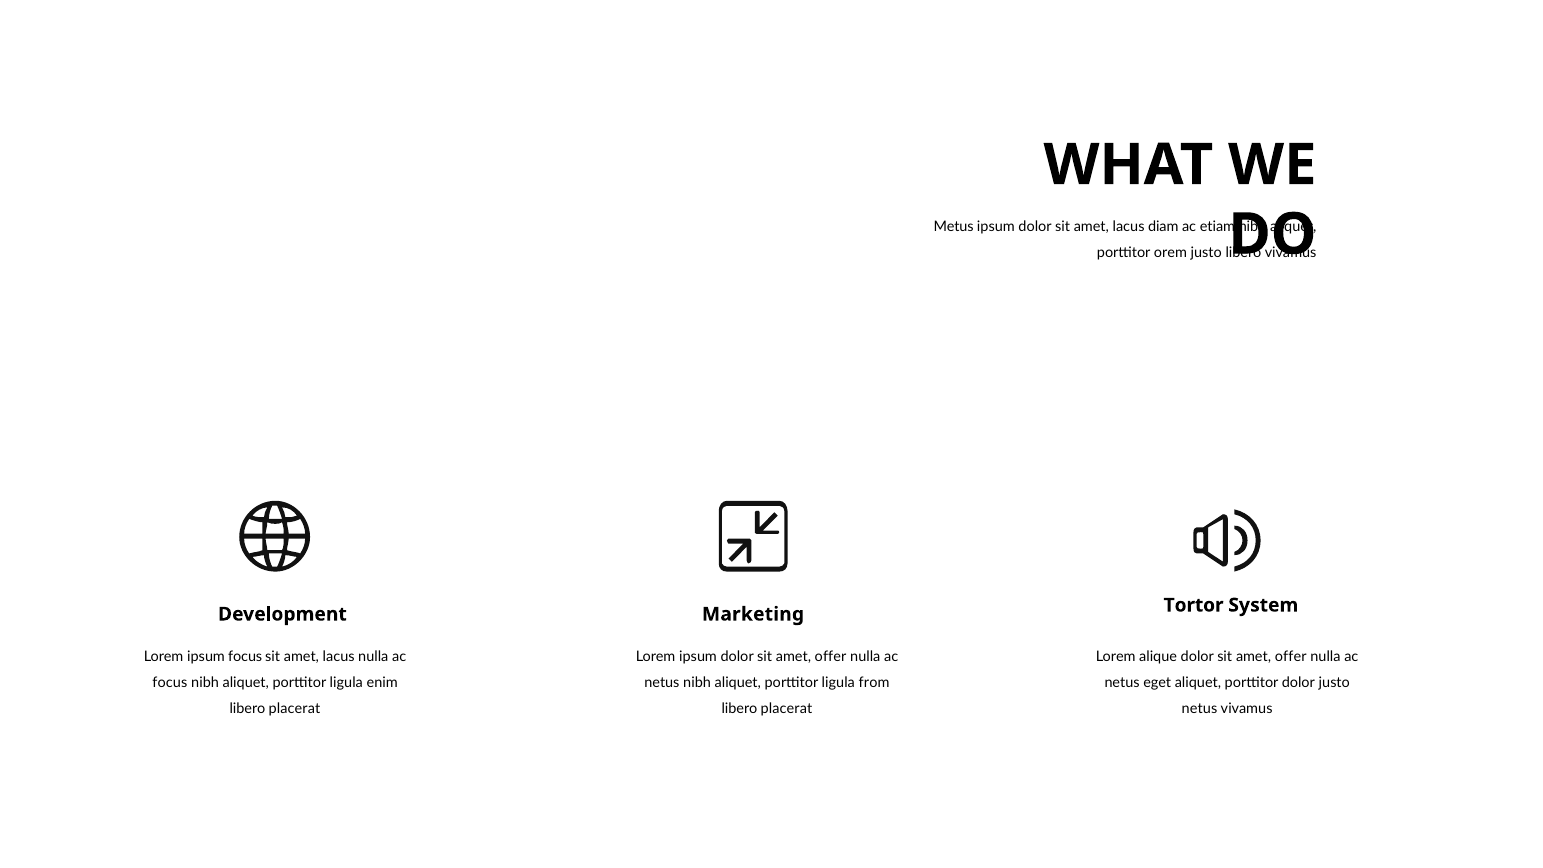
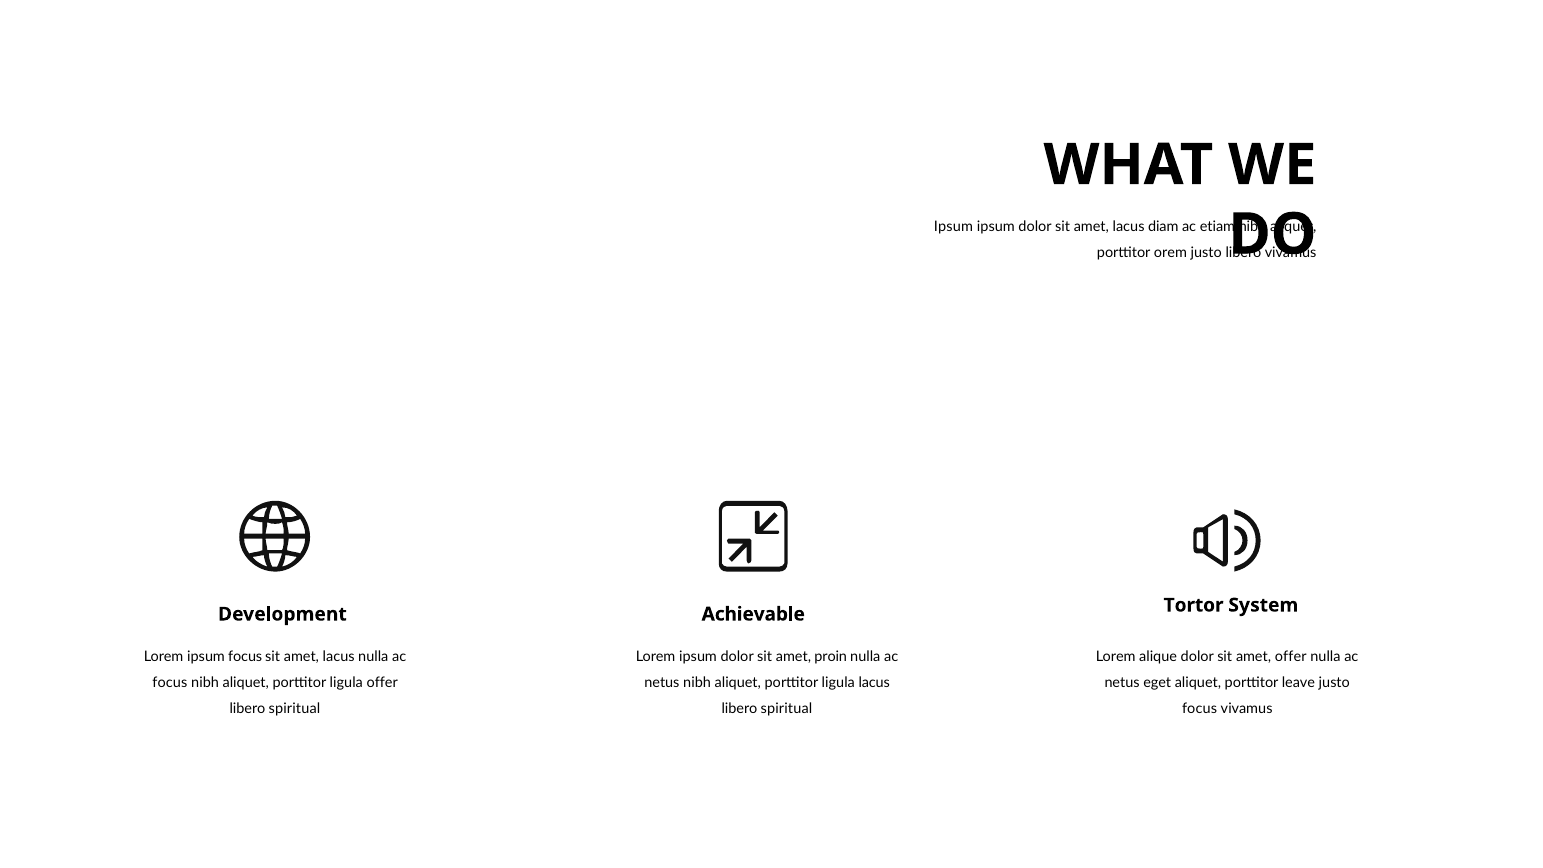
Metus at (954, 227): Metus -> Ipsum
Marketing: Marketing -> Achievable
offer at (831, 656): offer -> proin
ligula enim: enim -> offer
ligula from: from -> lacus
porttitor dolor: dolor -> leave
placerat at (294, 709): placerat -> spiritual
placerat at (786, 709): placerat -> spiritual
netus at (1200, 709): netus -> focus
